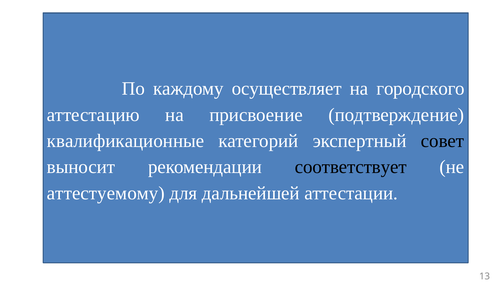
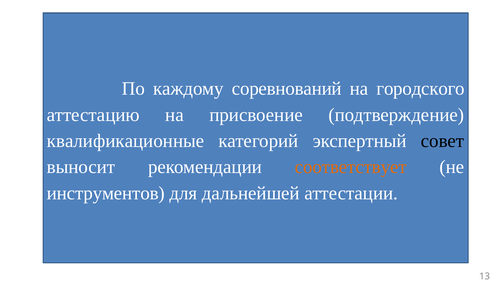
осуществляет: осуществляет -> соревнований
соответствует colour: black -> orange
аттестуемому: аттестуемому -> инструментов
